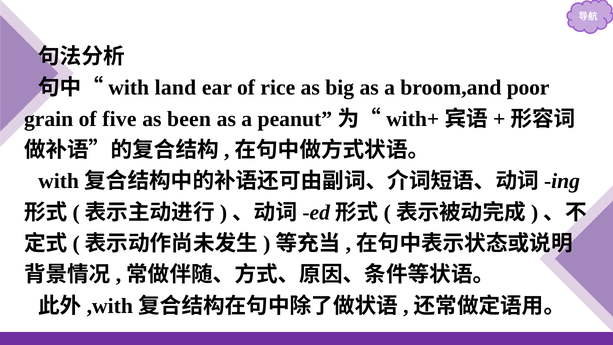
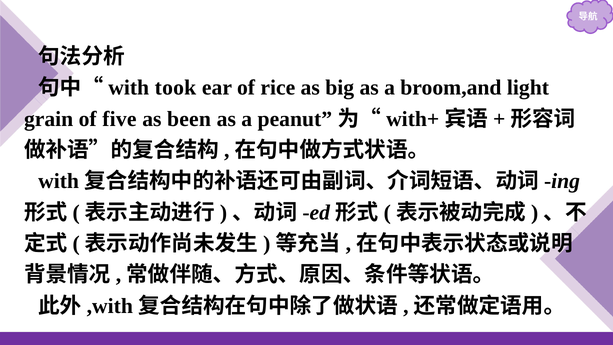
land: land -> took
poor: poor -> light
